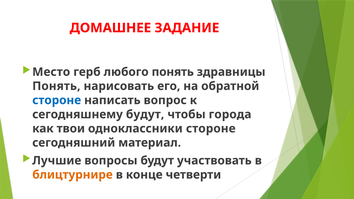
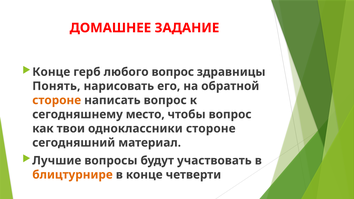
Место at (51, 72): Место -> Конце
любого понять: понять -> вопрос
стороне at (57, 100) colour: blue -> orange
сегодняшнему будут: будут -> место
чтобы города: города -> вопрос
